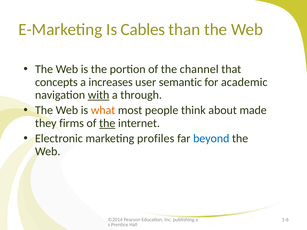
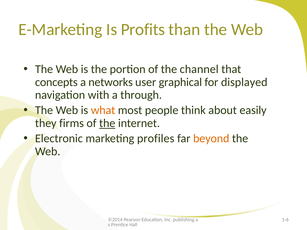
Cables: Cables -> Profits
increases: increases -> networks
semantic: semantic -> graphical
academic: academic -> displayed
with underline: present -> none
made: made -> easily
beyond colour: blue -> orange
